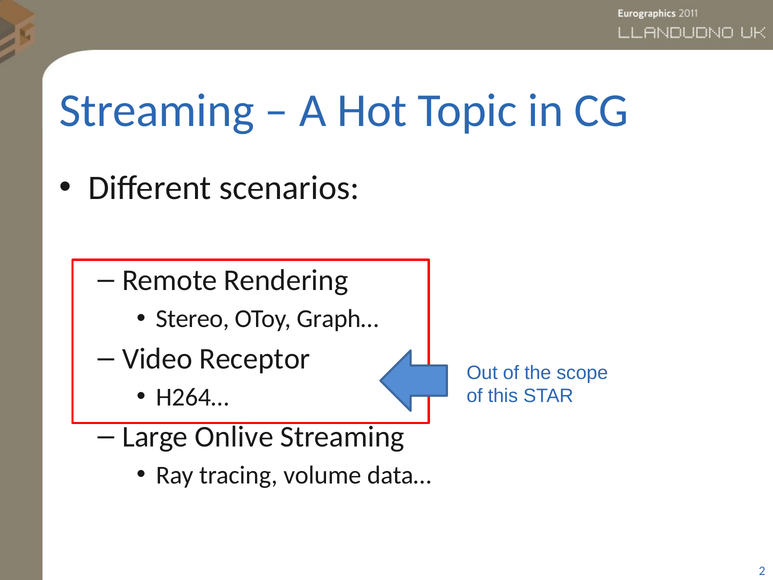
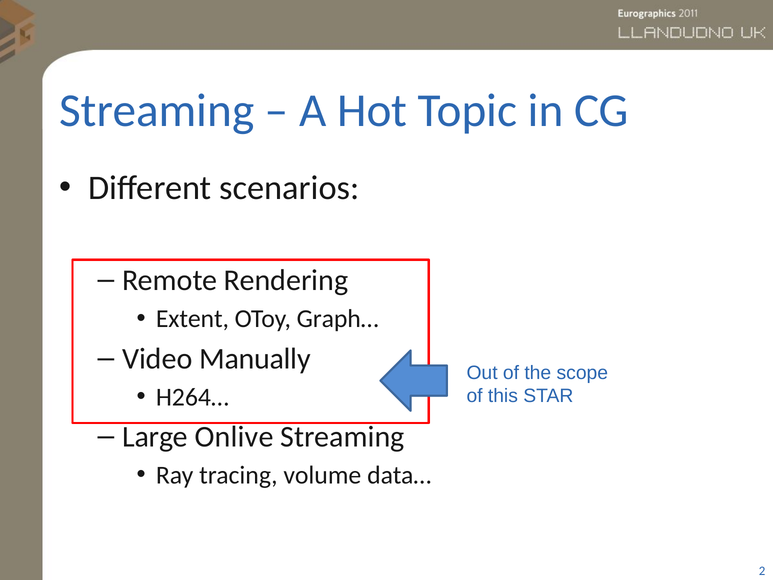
Stereo: Stereo -> Extent
Receptor: Receptor -> Manually
